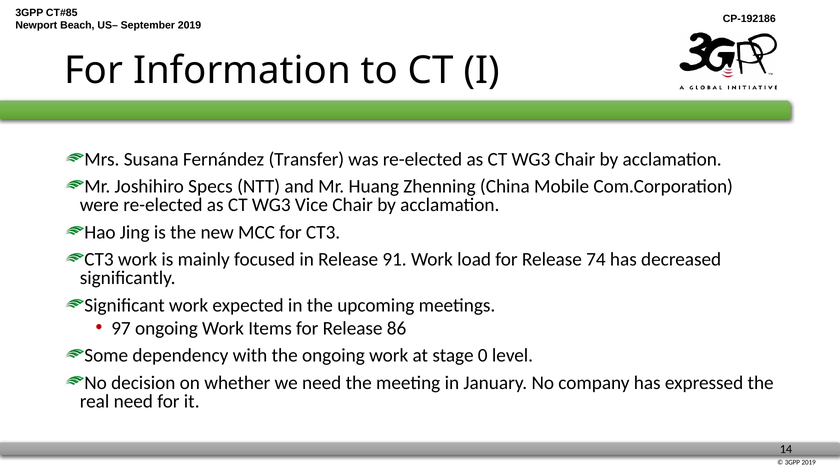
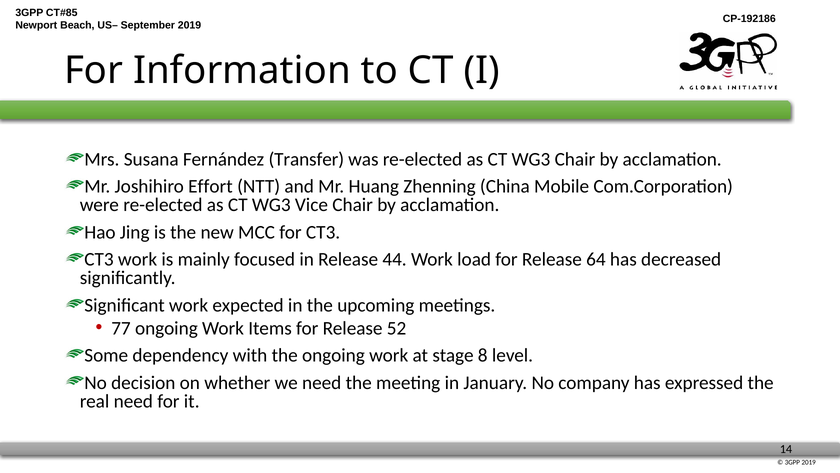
Specs: Specs -> Effort
91: 91 -> 44
74: 74 -> 64
97: 97 -> 77
86: 86 -> 52
0: 0 -> 8
